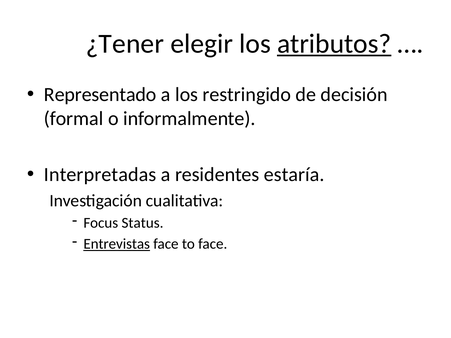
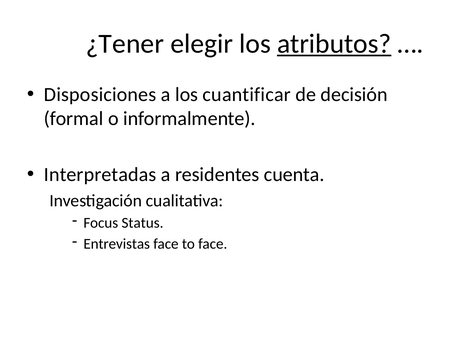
Representado: Representado -> Disposiciones
restringido: restringido -> cuantificar
estaría: estaría -> cuenta
Entrevistas underline: present -> none
